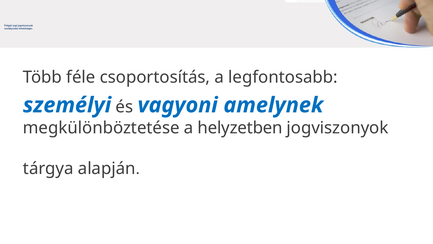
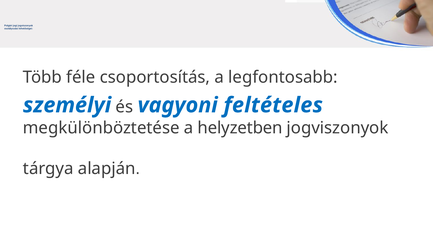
amelynek: amelynek -> feltételes
